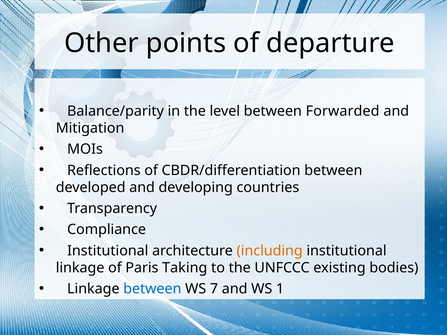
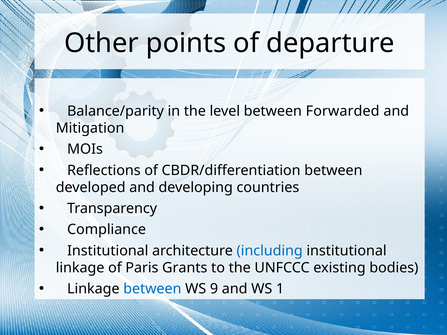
including colour: orange -> blue
Taking: Taking -> Grants
7: 7 -> 9
